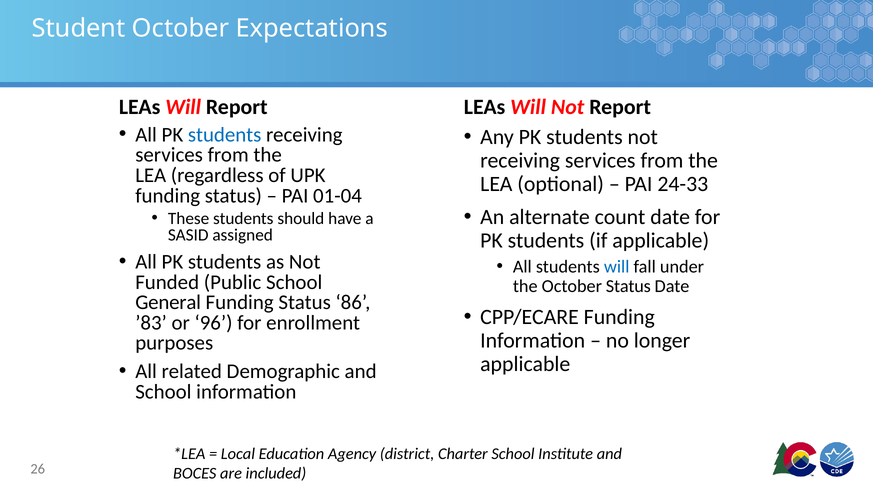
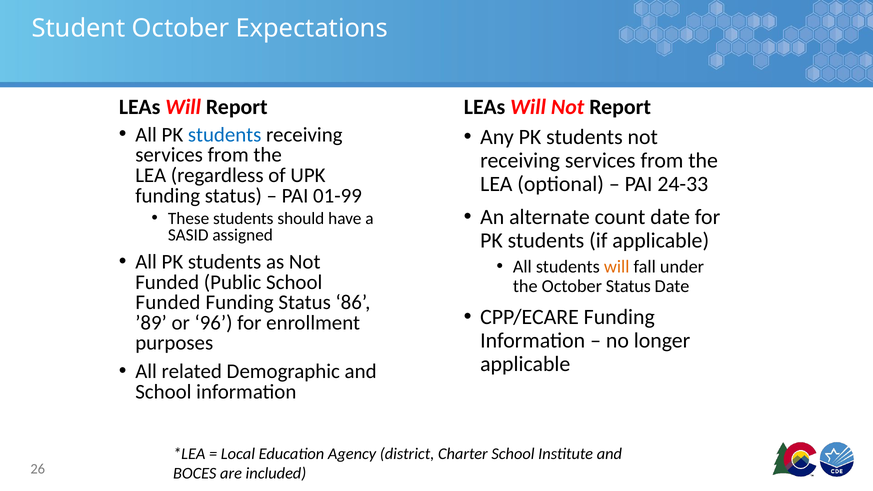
01-04: 01-04 -> 01-99
will at (617, 267) colour: blue -> orange
General at (168, 302): General -> Funded
’83: ’83 -> ’89
